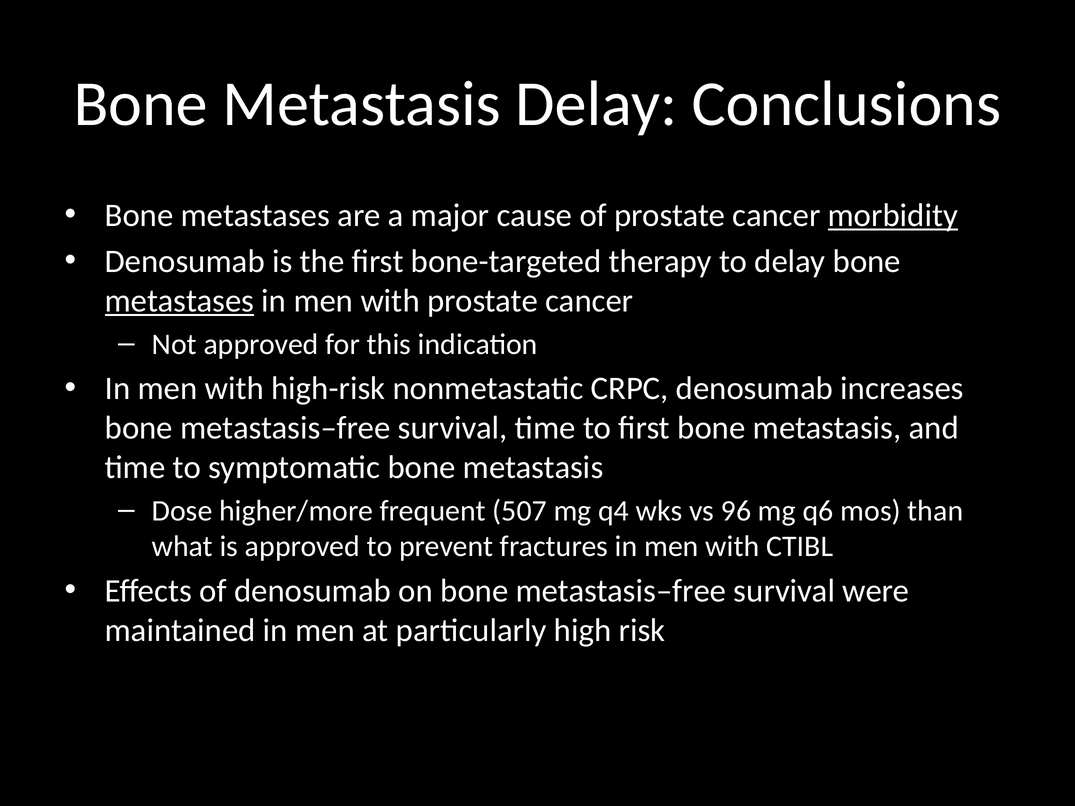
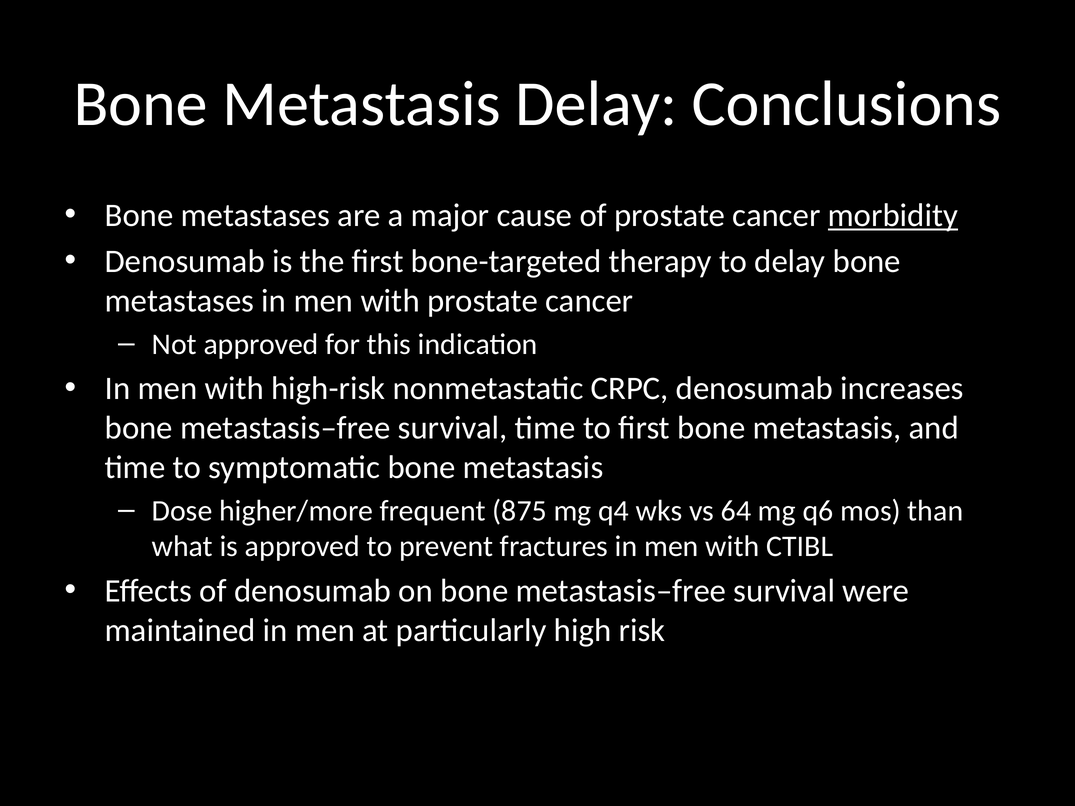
metastases at (179, 301) underline: present -> none
507: 507 -> 875
96: 96 -> 64
